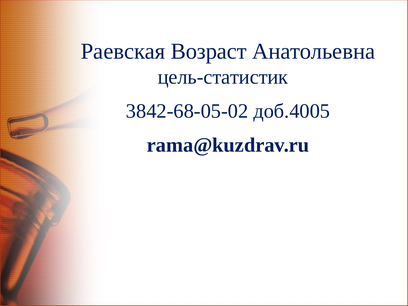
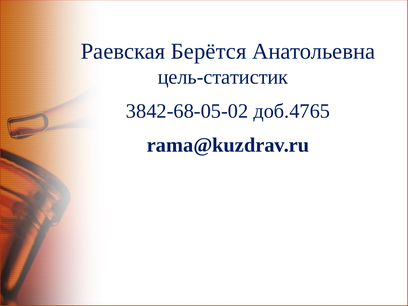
Возраст: Возраст -> Берётся
доб.4005: доб.4005 -> доб.4765
